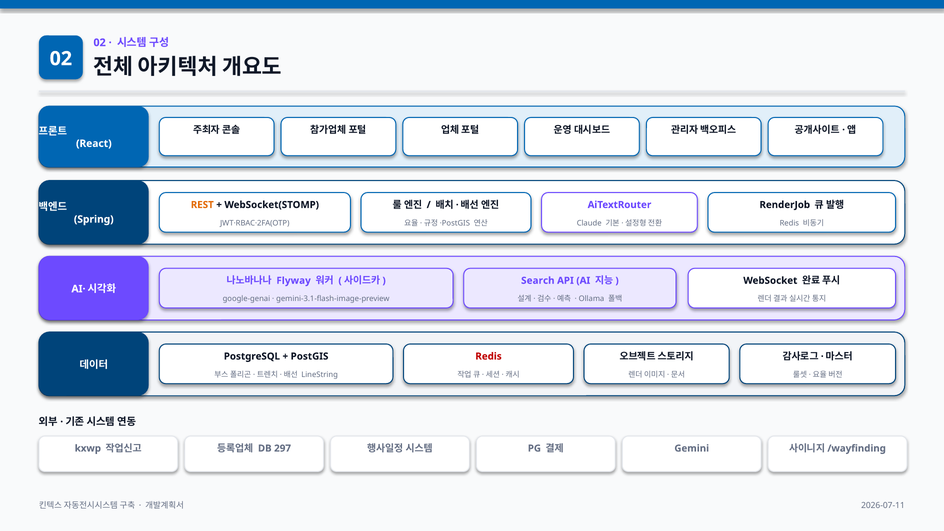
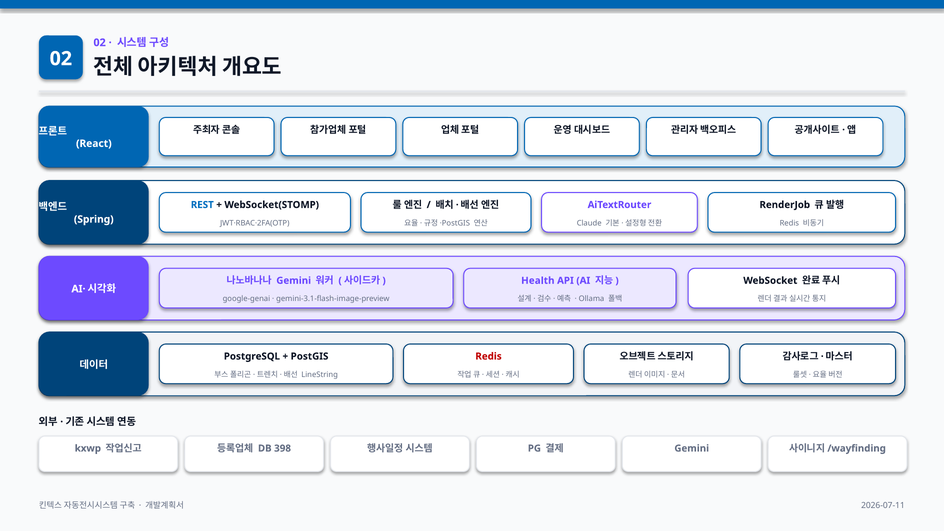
REST colour: orange -> blue
Flyway at (294, 281): Flyway -> Gemini
Search: Search -> Health
297: 297 -> 398
